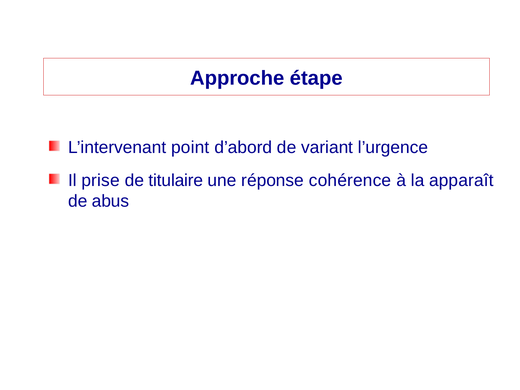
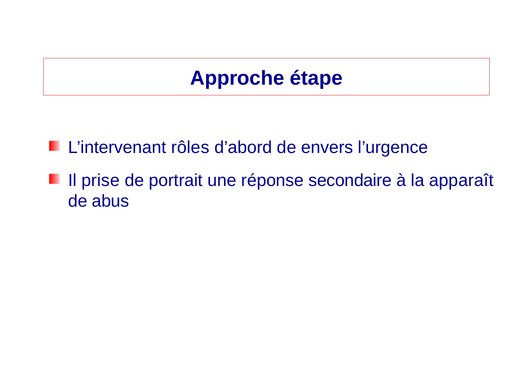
point: point -> rôles
variant: variant -> envers
titulaire: titulaire -> portrait
cohérence: cohérence -> secondaire
